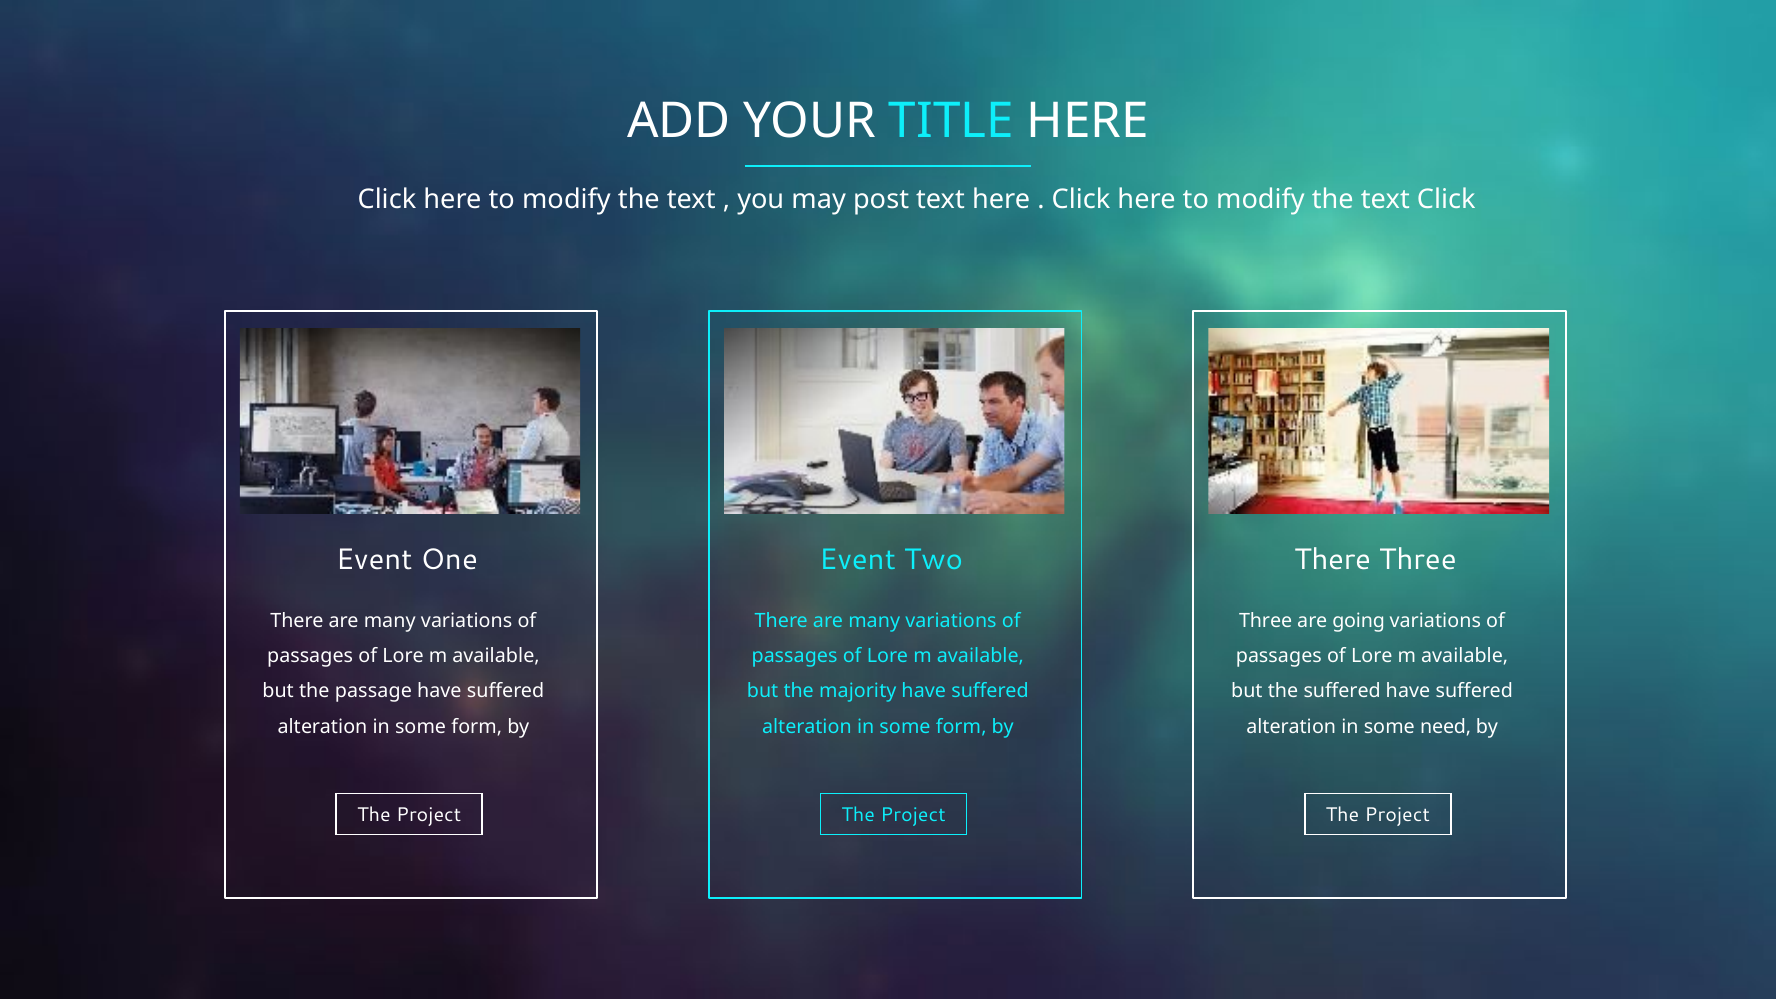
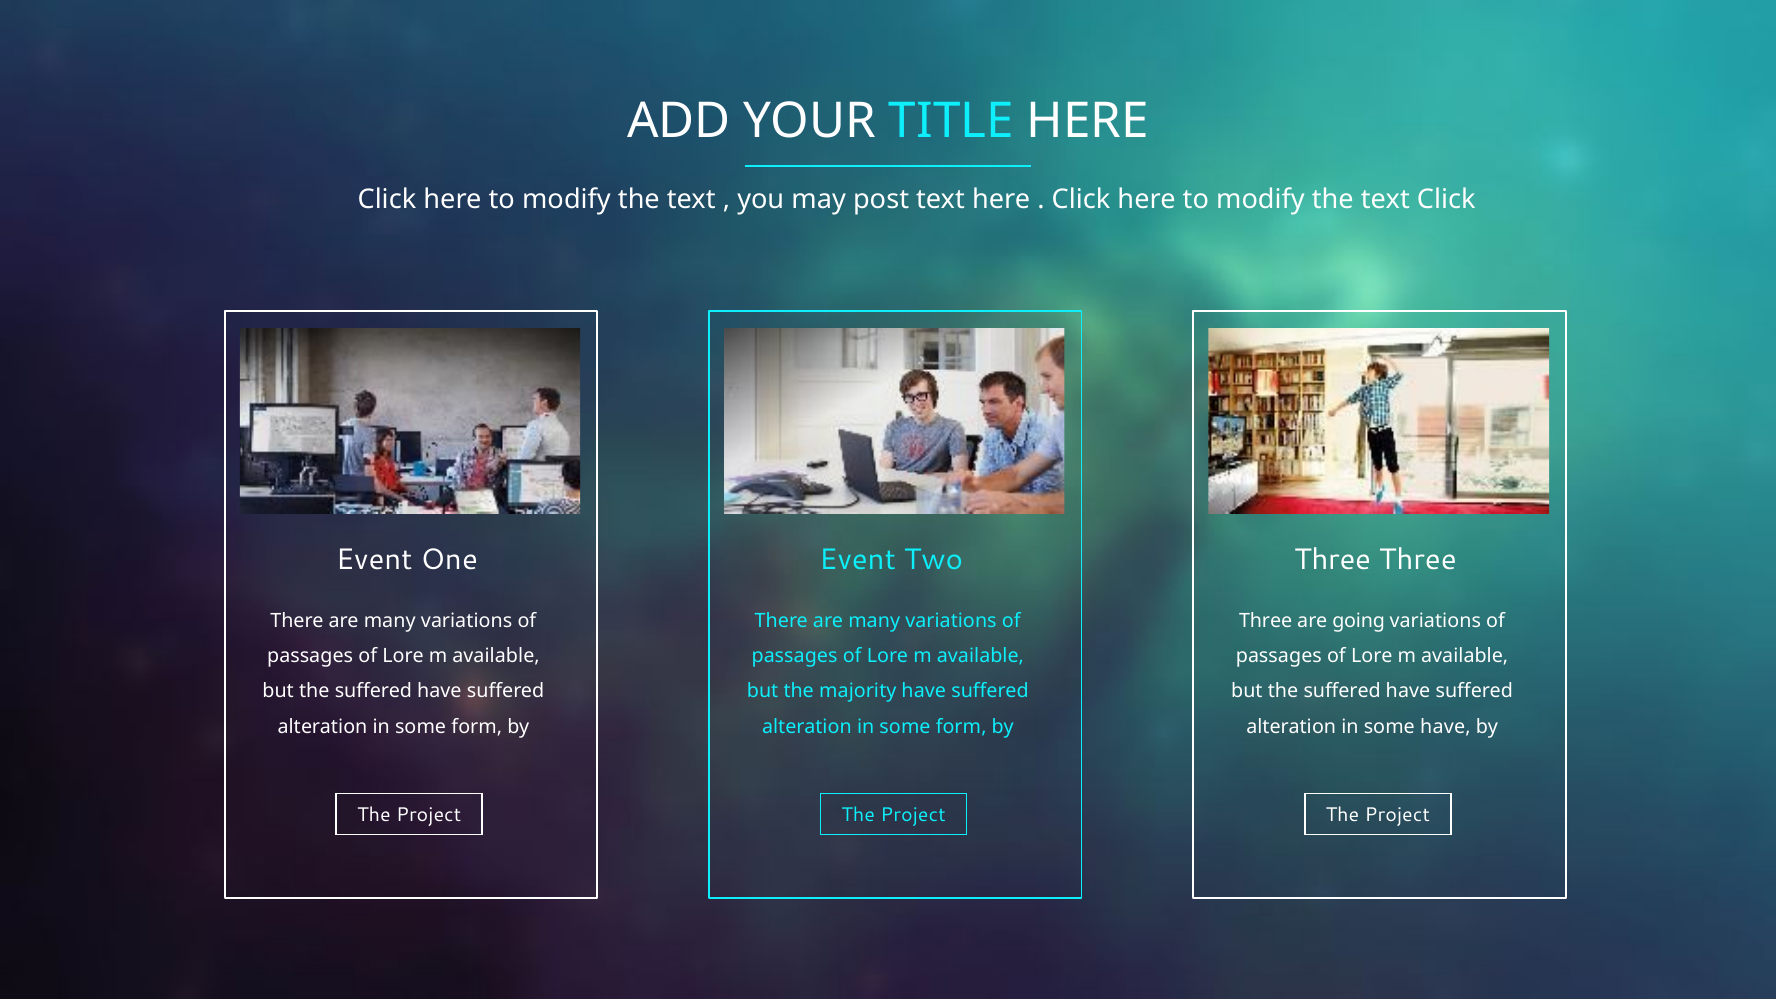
There at (1333, 560): There -> Three
passage at (373, 691): passage -> suffered
some need: need -> have
